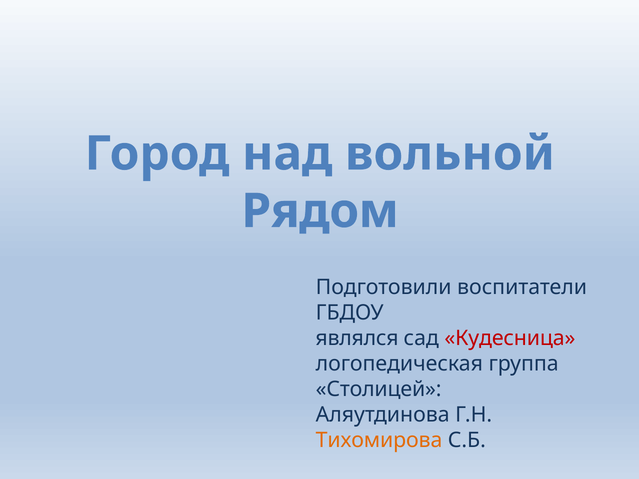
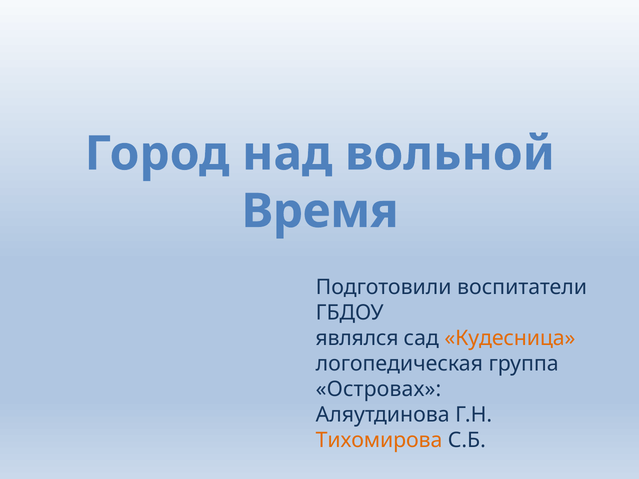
Рядом: Рядом -> Время
Кудесница colour: red -> orange
Столицей: Столицей -> Островах
